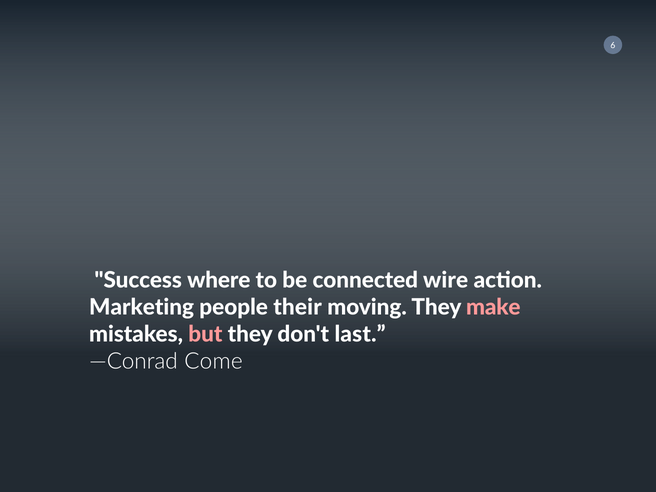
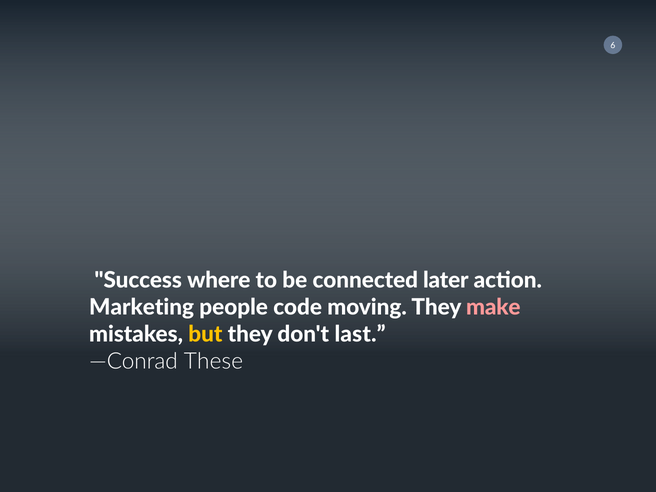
wire: wire -> later
their: their -> code
but colour: pink -> yellow
Come: Come -> These
